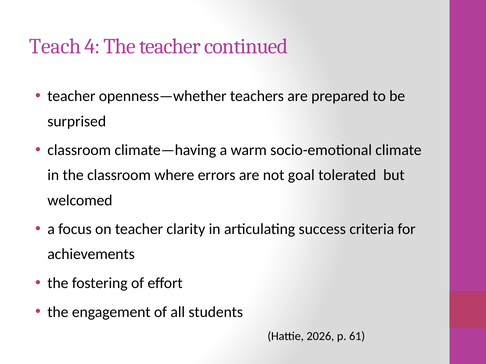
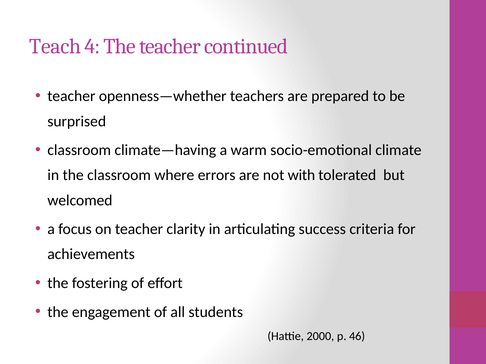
goal: goal -> with
2026: 2026 -> 2000
61: 61 -> 46
